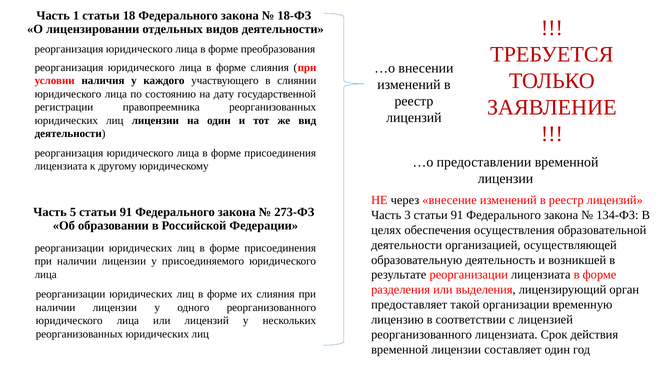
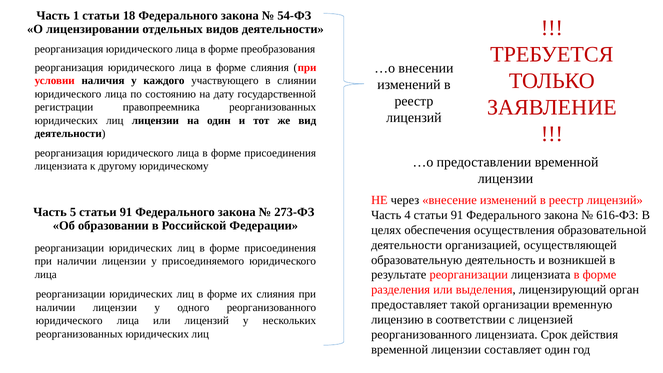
18-ФЗ: 18-ФЗ -> 54-ФЗ
3: 3 -> 4
134-ФЗ: 134-ФЗ -> 616-ФЗ
